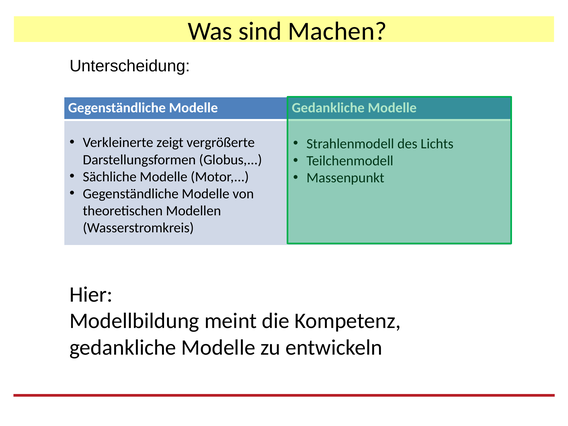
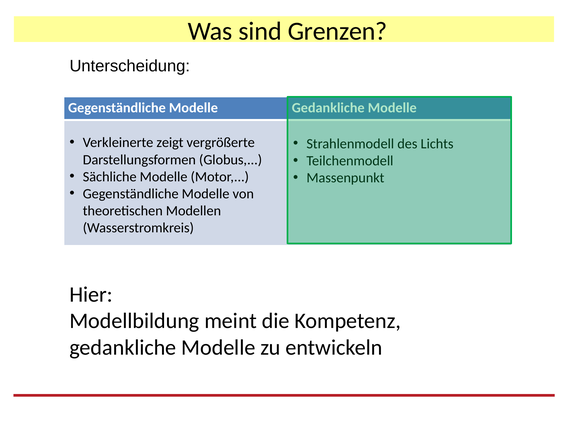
Machen: Machen -> Grenzen
